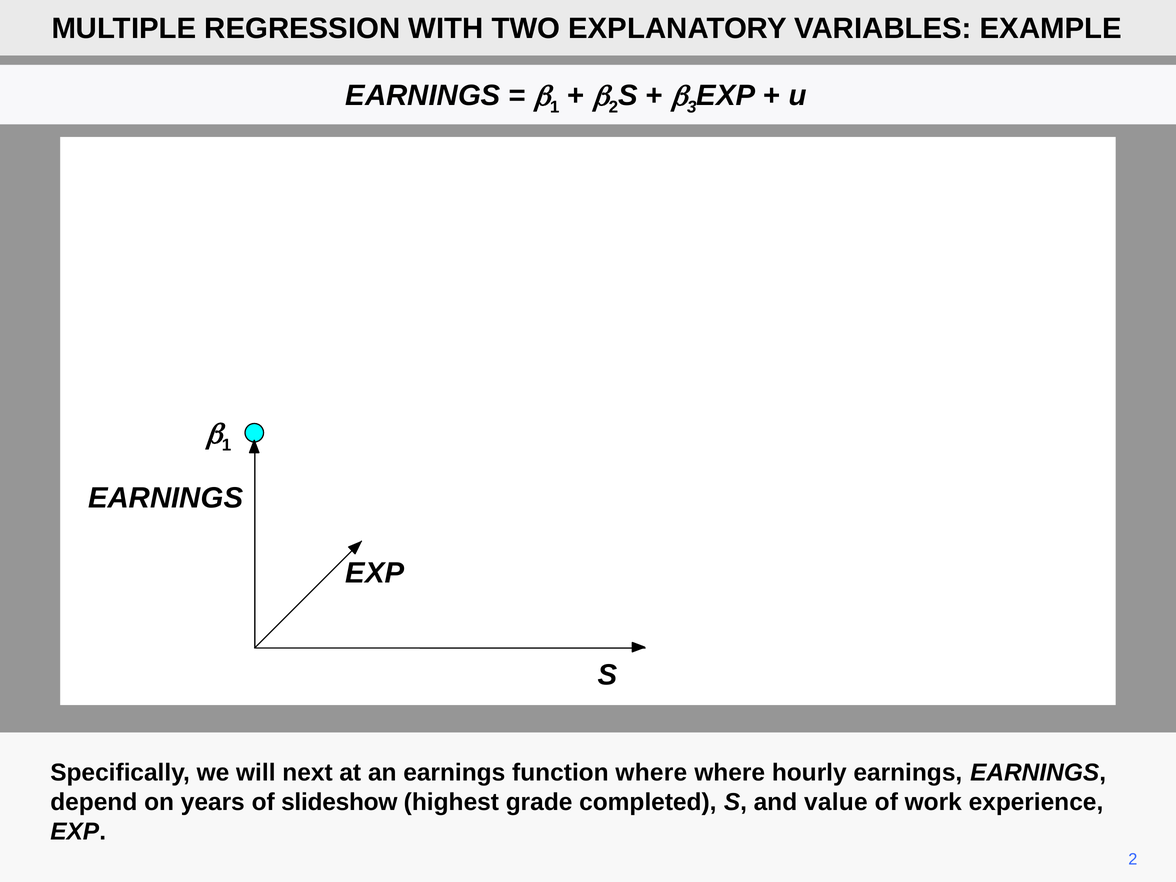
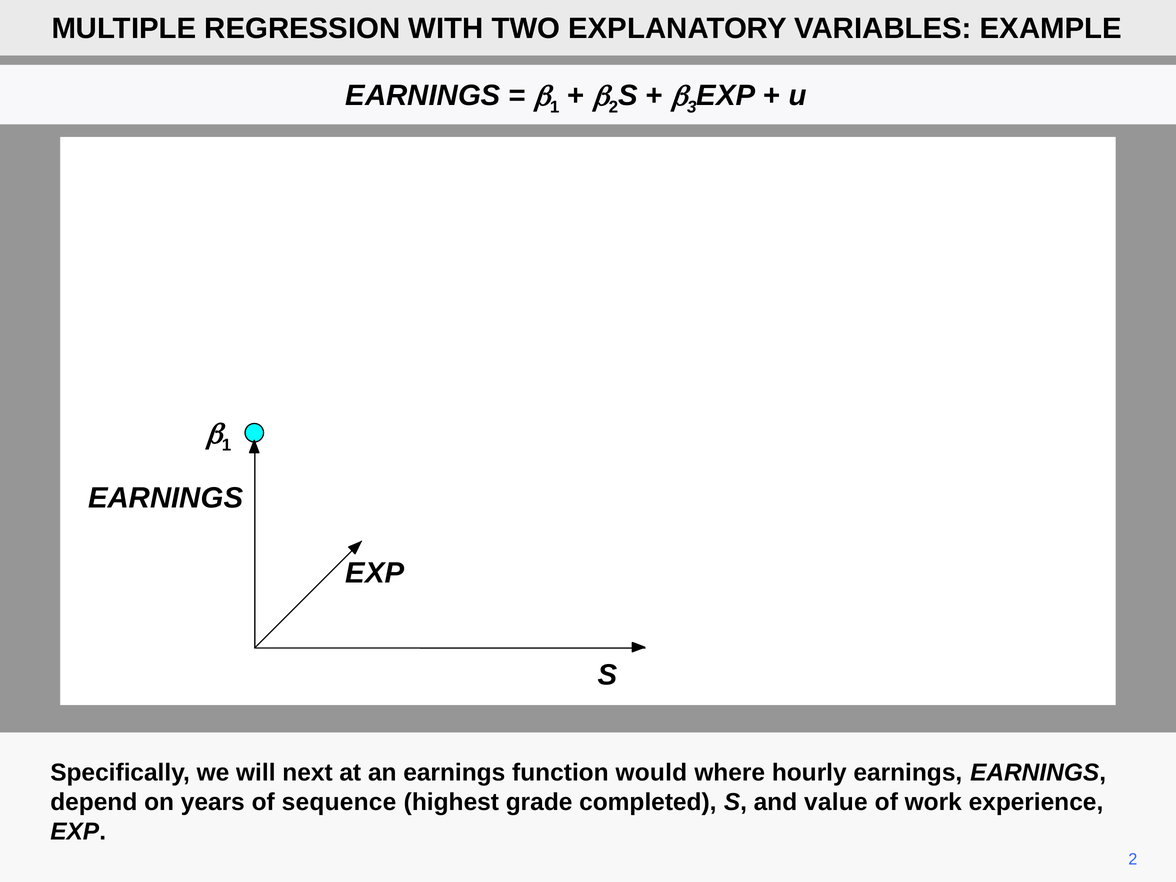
function where: where -> would
slideshow: slideshow -> sequence
